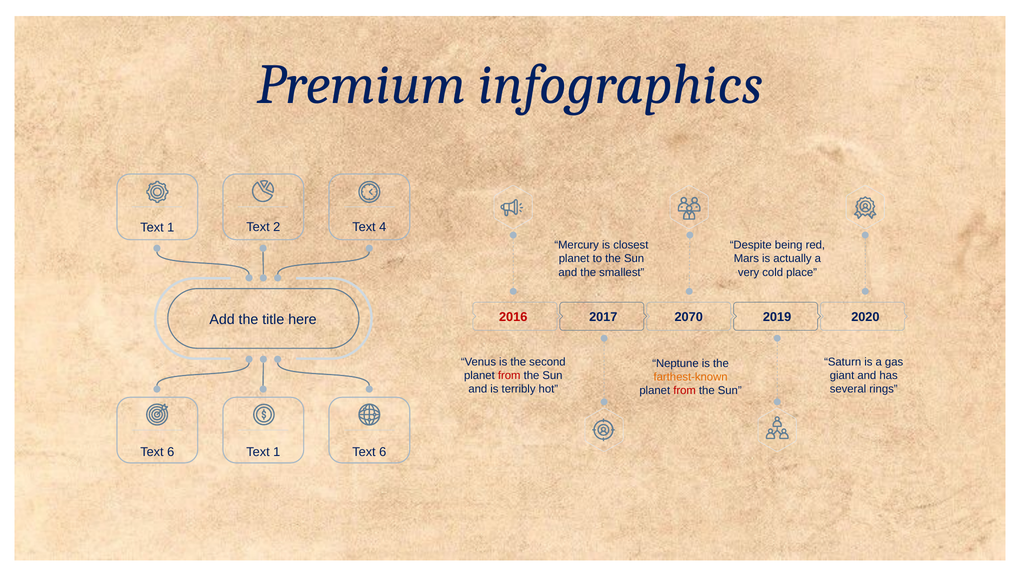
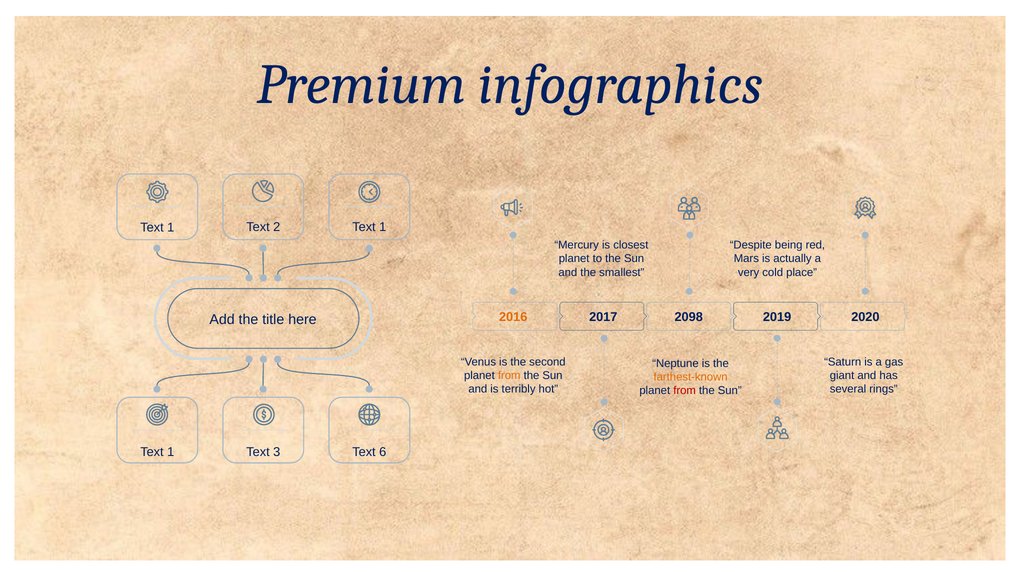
2 Text 4: 4 -> 1
2016 colour: red -> orange
2070: 2070 -> 2098
from at (509, 375) colour: red -> orange
6 at (171, 452): 6 -> 1
1 at (277, 452): 1 -> 3
